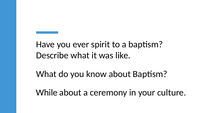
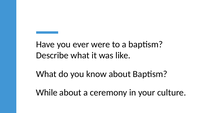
spirit: spirit -> were
